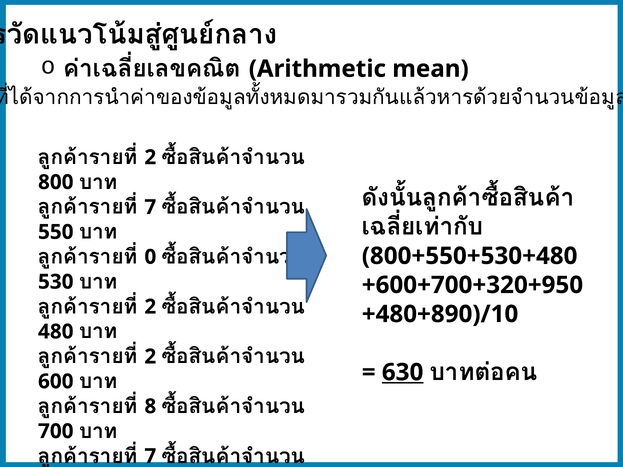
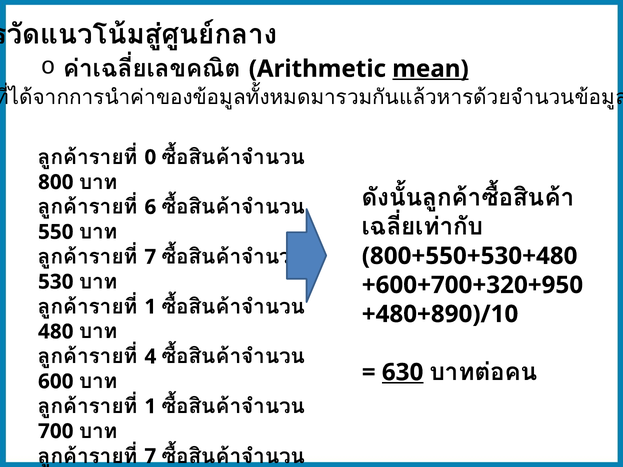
mean underline: none -> present
2 at (150, 157): 2 -> 0
7 at (150, 207): 7 -> 6
0 at (150, 257): 0 -> 7
2 at (150, 307): 2 -> 1
2 at (150, 357): 2 -> 4
8 at (150, 407): 8 -> 1
